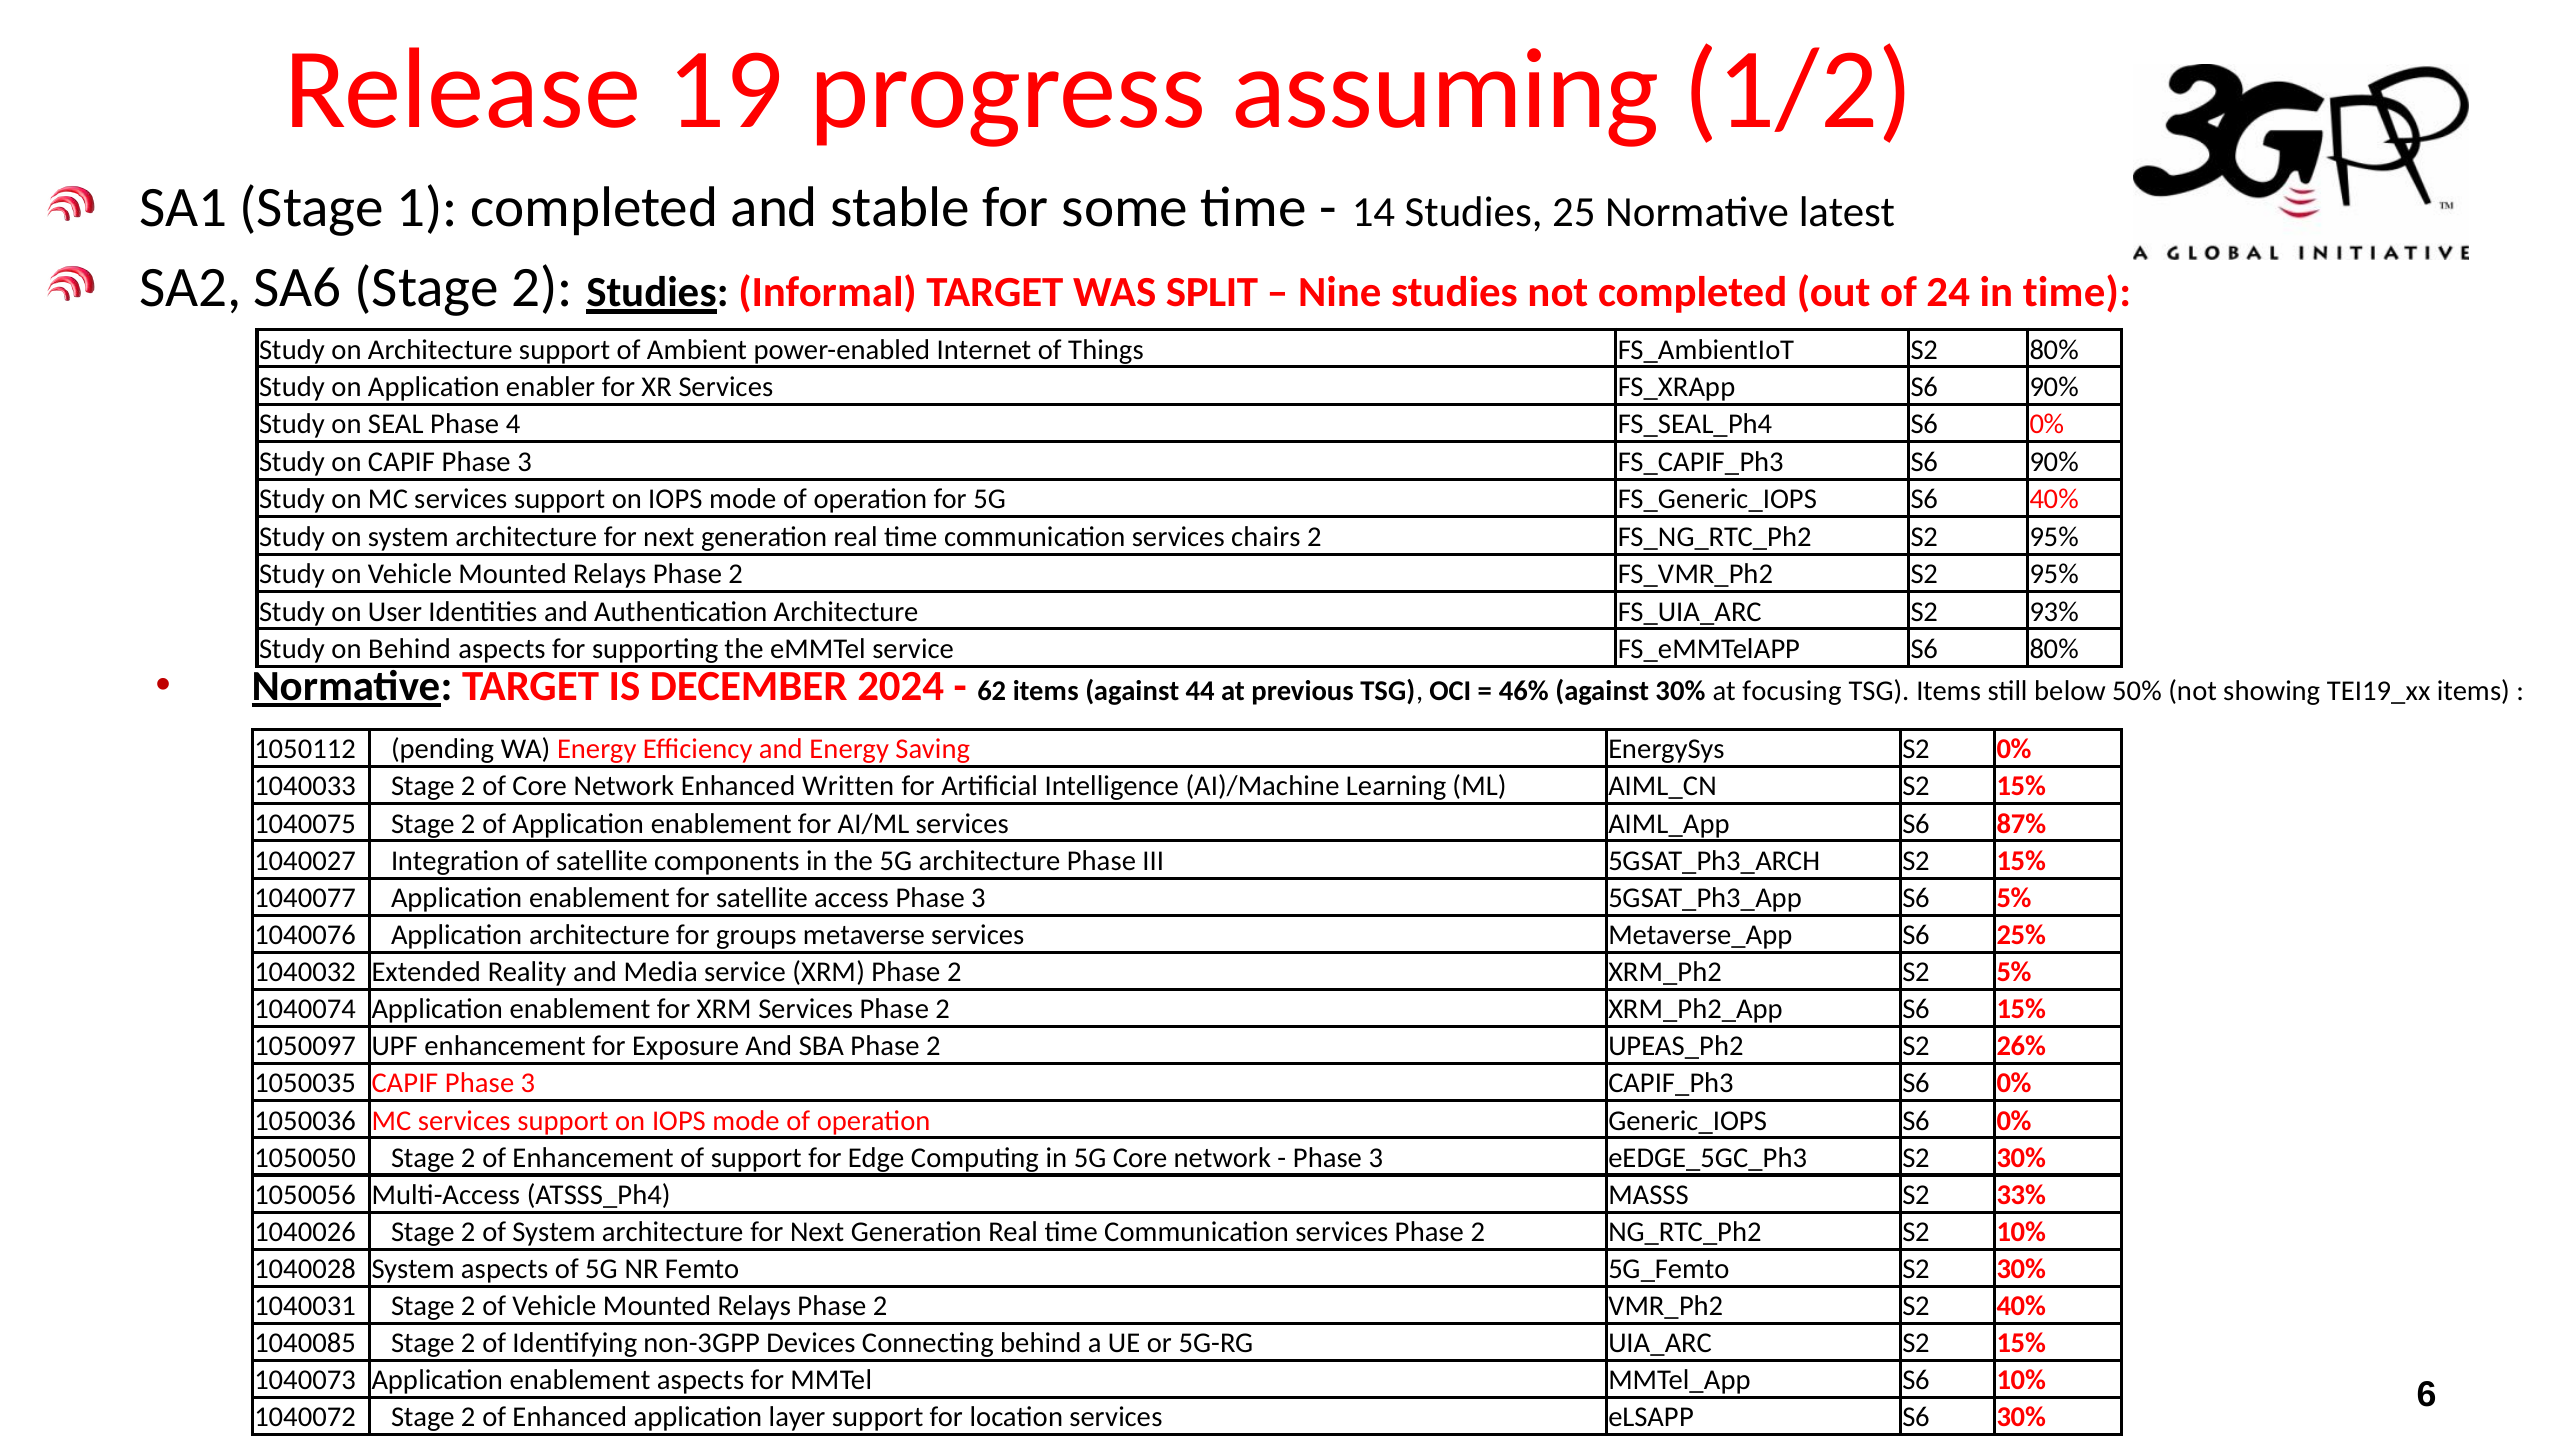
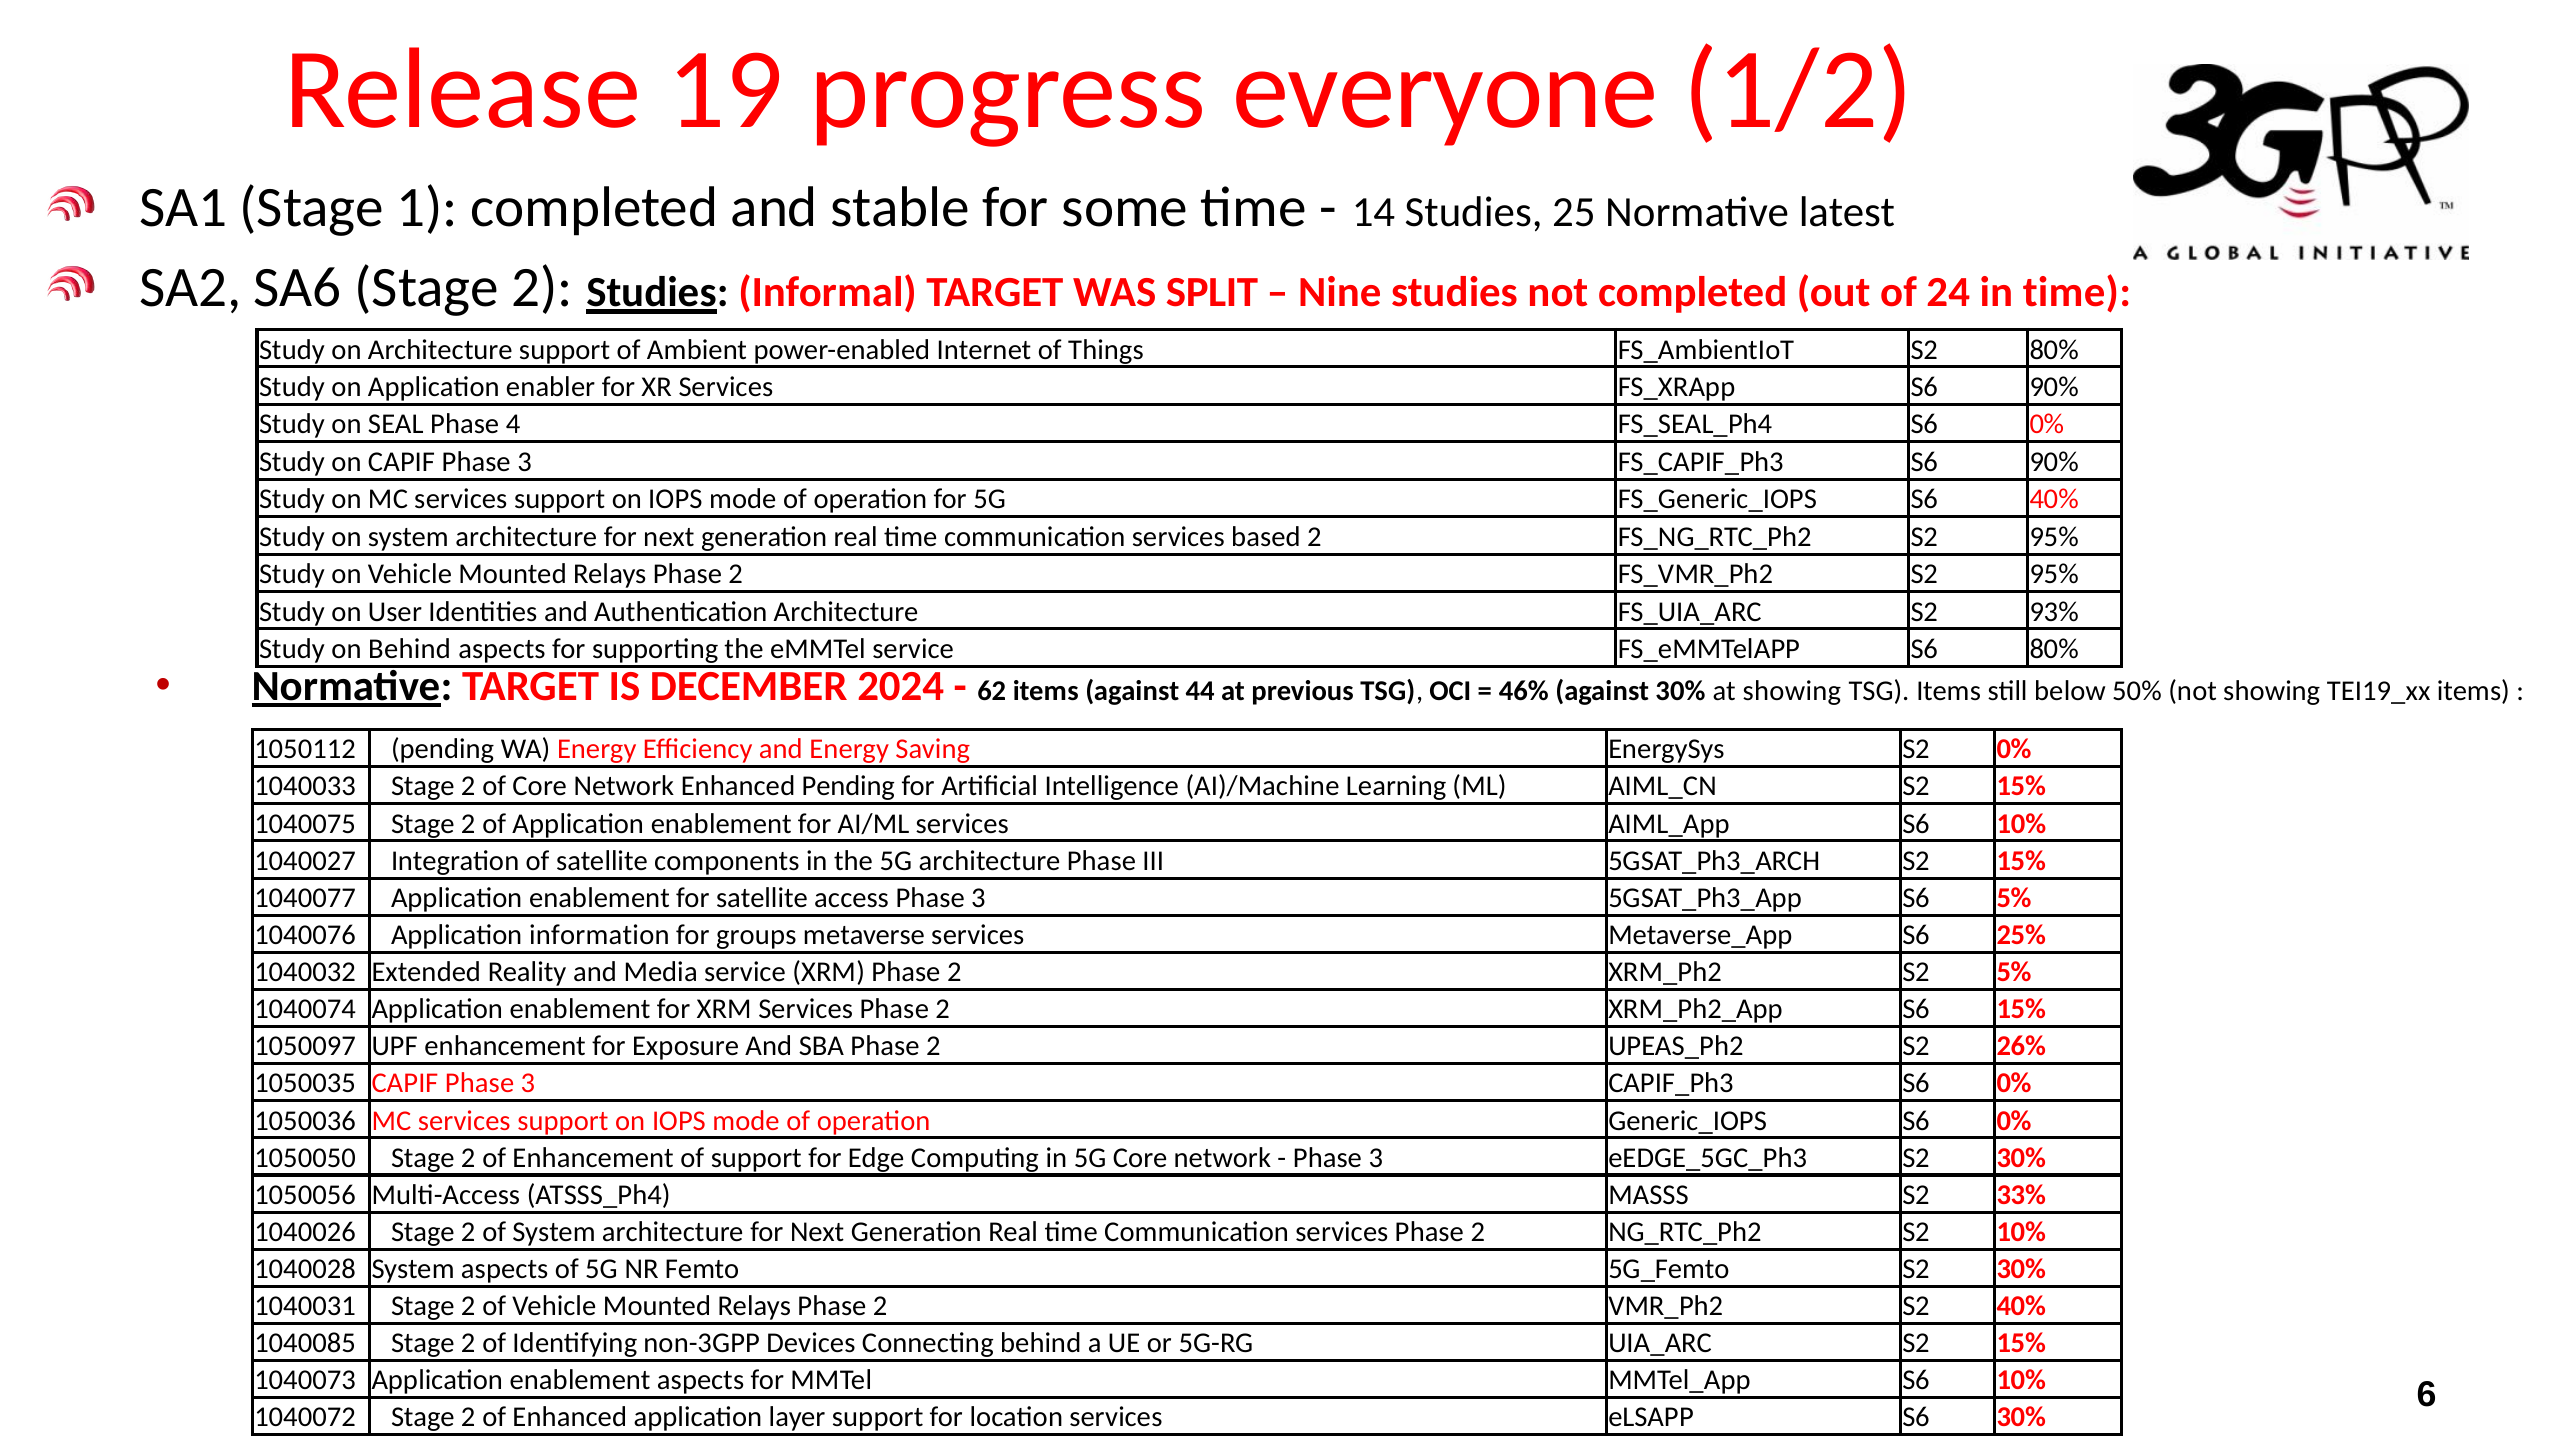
assuming: assuming -> everyone
chairs: chairs -> based
at focusing: focusing -> showing
Enhanced Written: Written -> Pending
87% at (2021, 824): 87% -> 10%
Application architecture: architecture -> information
